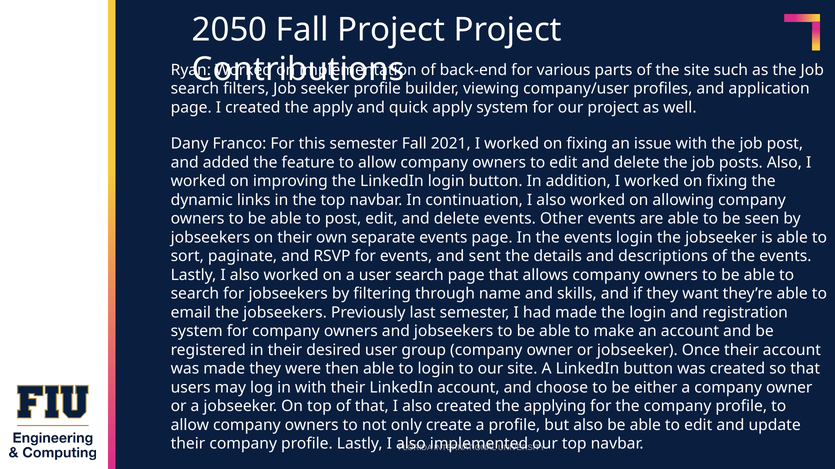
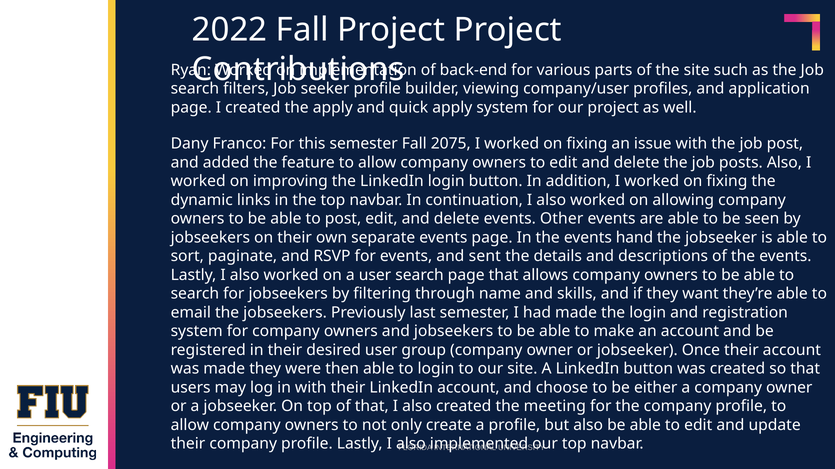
2050: 2050 -> 2022
2021: 2021 -> 2075
events login: login -> hand
applying: applying -> meeting
